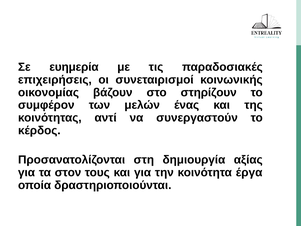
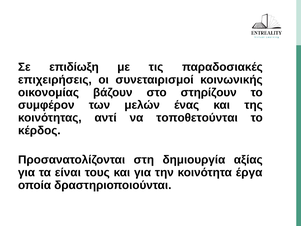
ευημερία: ευημερία -> επιδίωξη
συνεργαστούν: συνεργαστούν -> τοποθετούνται
στον: στον -> είναι
